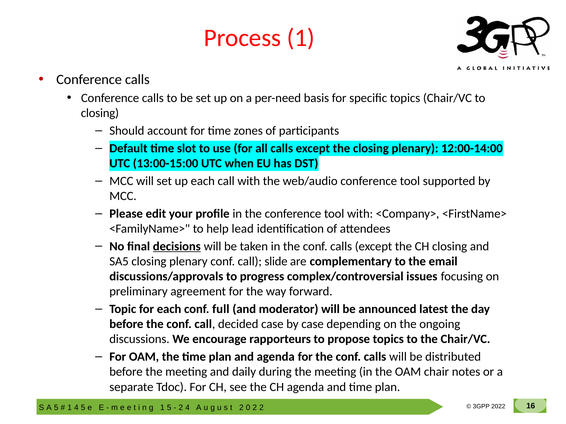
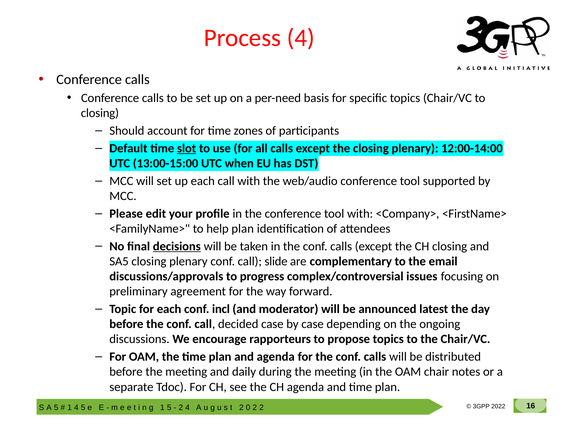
Process 1: 1 -> 4
slot underline: none -> present
help lead: lead -> plan
full: full -> incl
